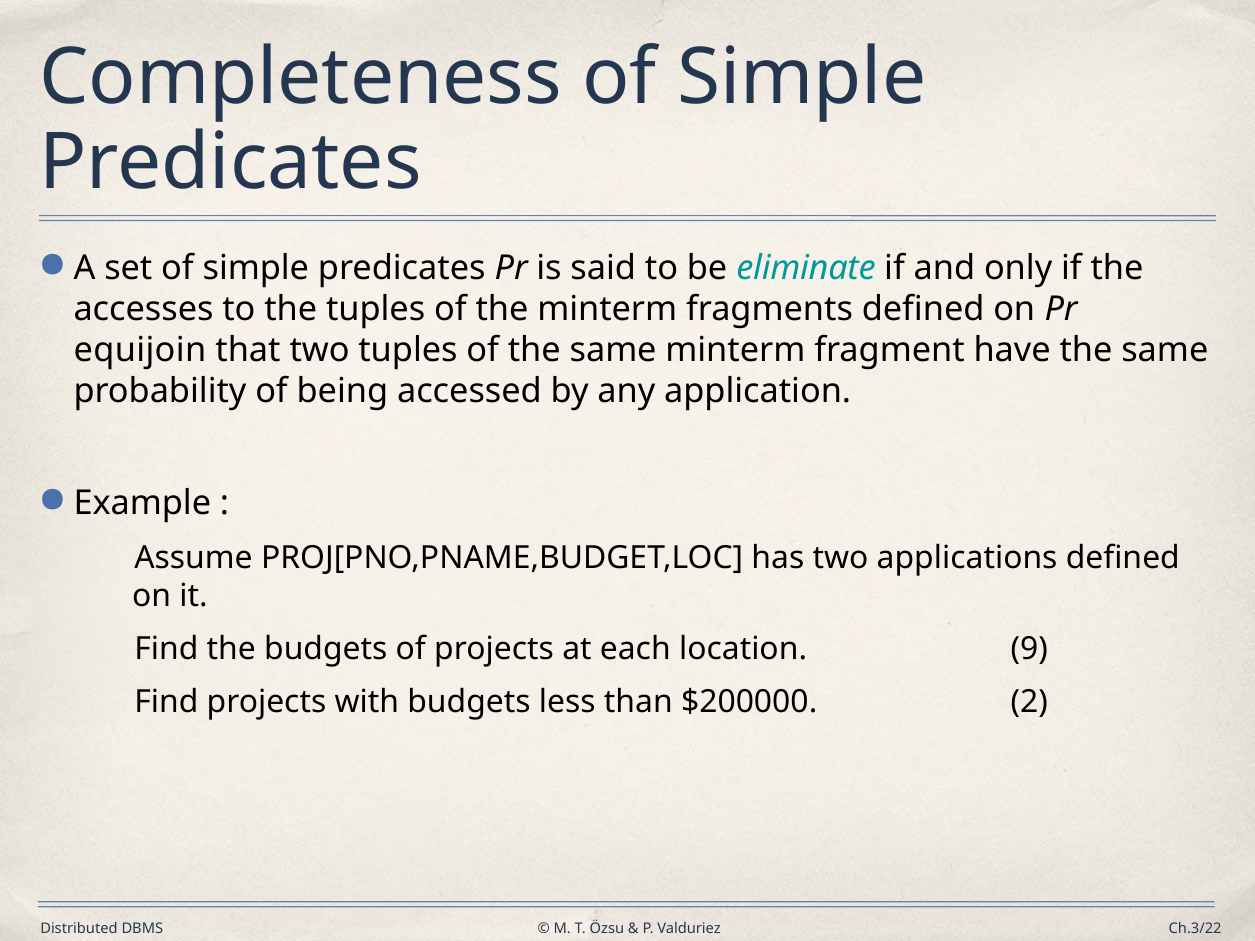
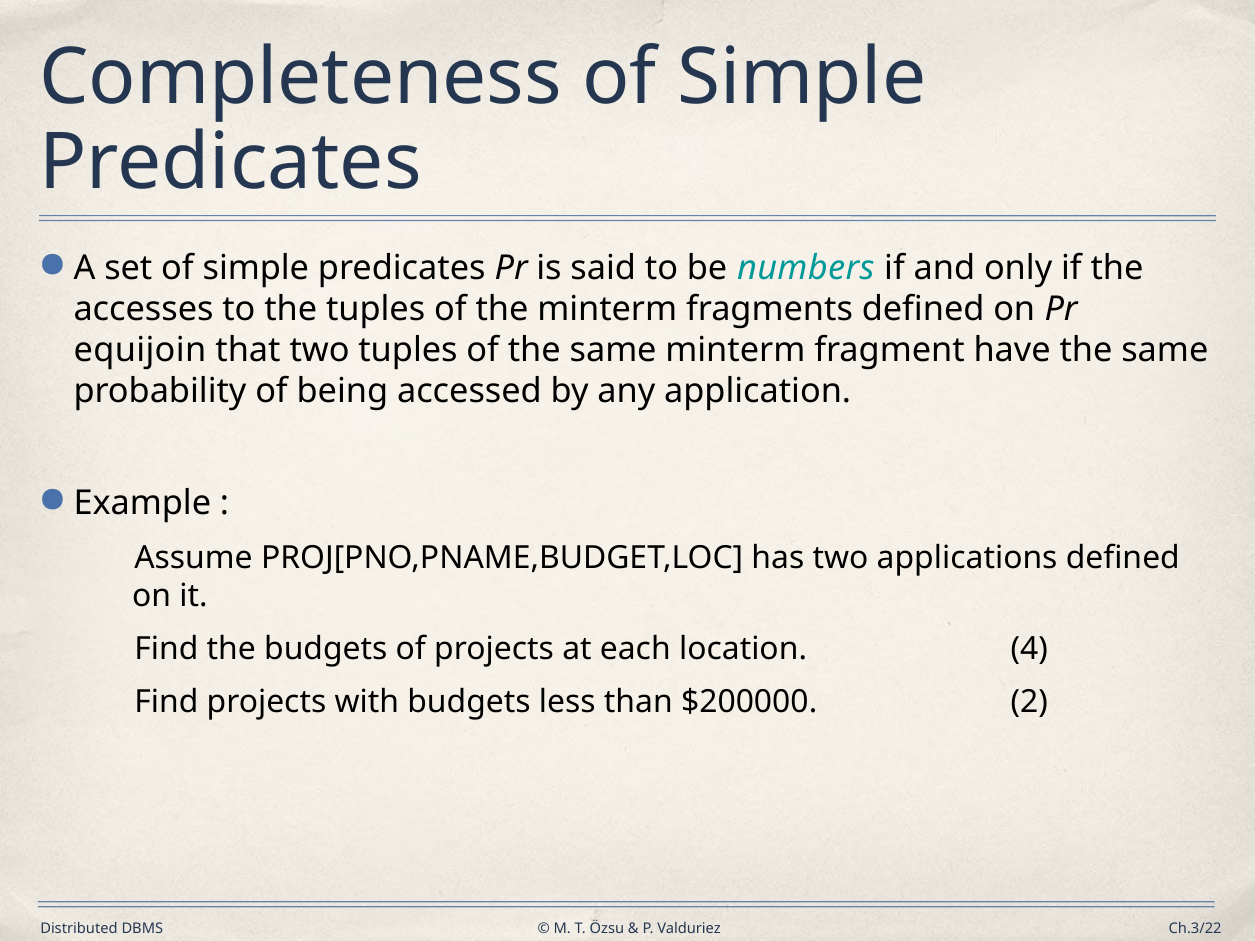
eliminate: eliminate -> numbers
9: 9 -> 4
